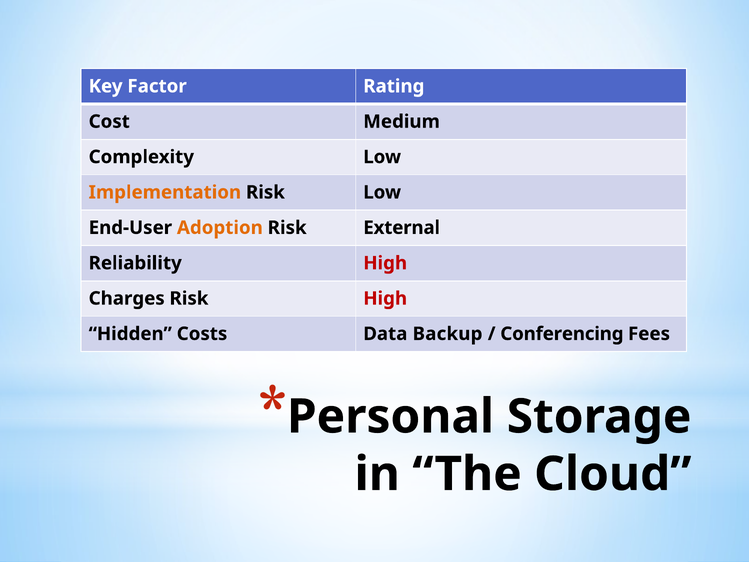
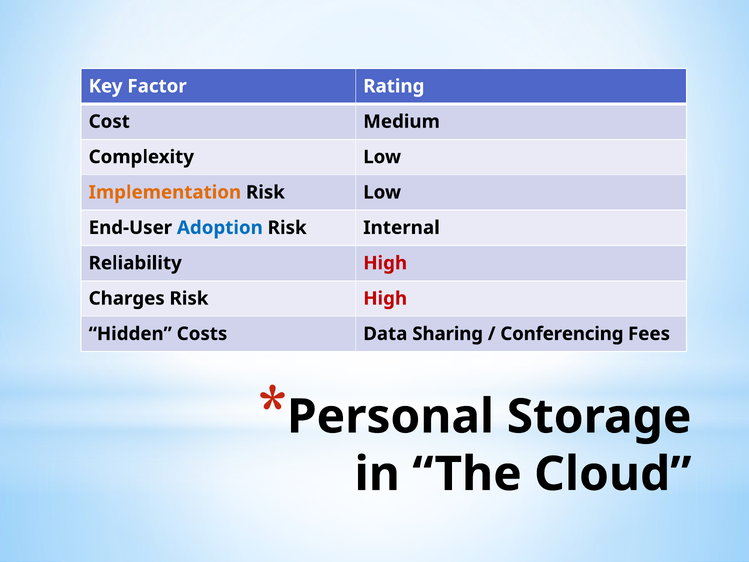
Adoption colour: orange -> blue
External: External -> Internal
Backup: Backup -> Sharing
